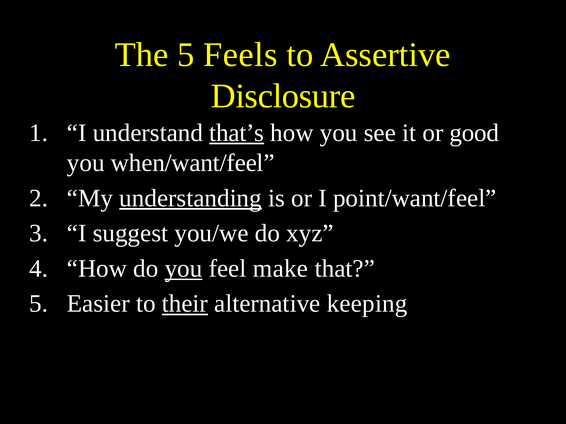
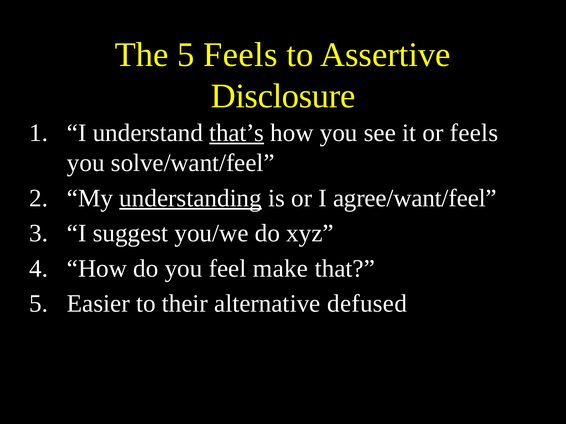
or good: good -> feels
when/want/feel: when/want/feel -> solve/want/feel
point/want/feel: point/want/feel -> agree/want/feel
you at (184, 269) underline: present -> none
their underline: present -> none
keeping: keeping -> defused
